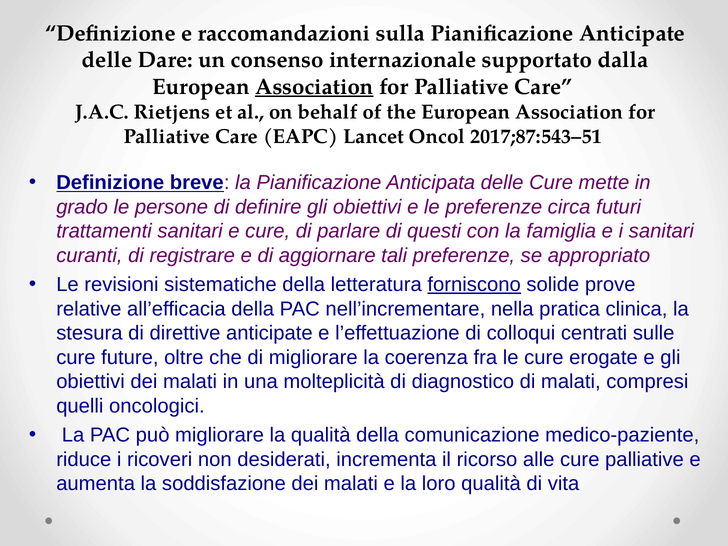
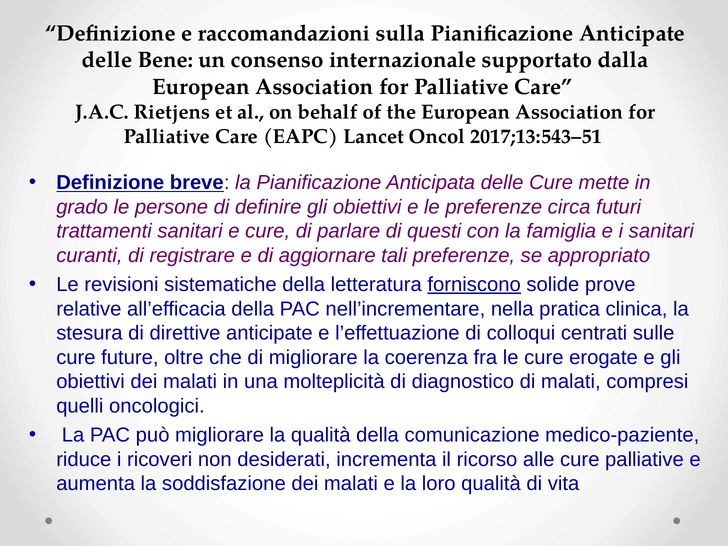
Dare: Dare -> Bene
Association at (314, 87) underline: present -> none
2017;87:543–51: 2017;87:543–51 -> 2017;13:543–51
